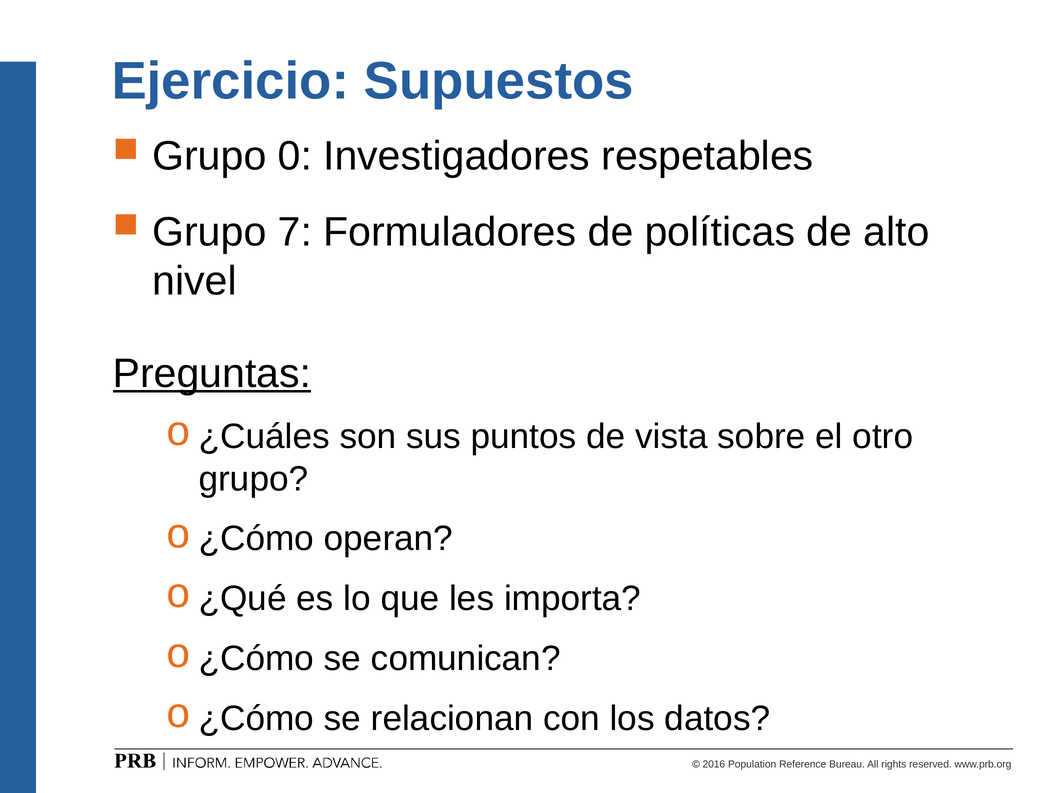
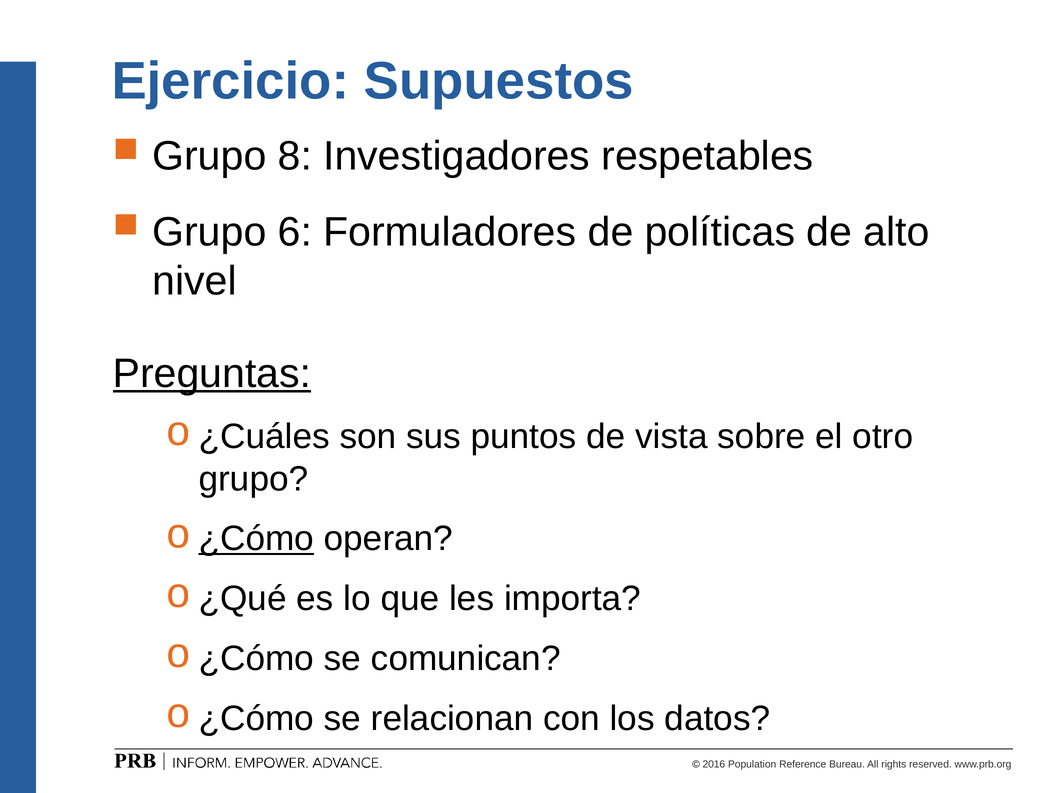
0: 0 -> 8
7: 7 -> 6
¿Cómo at (256, 539) underline: none -> present
